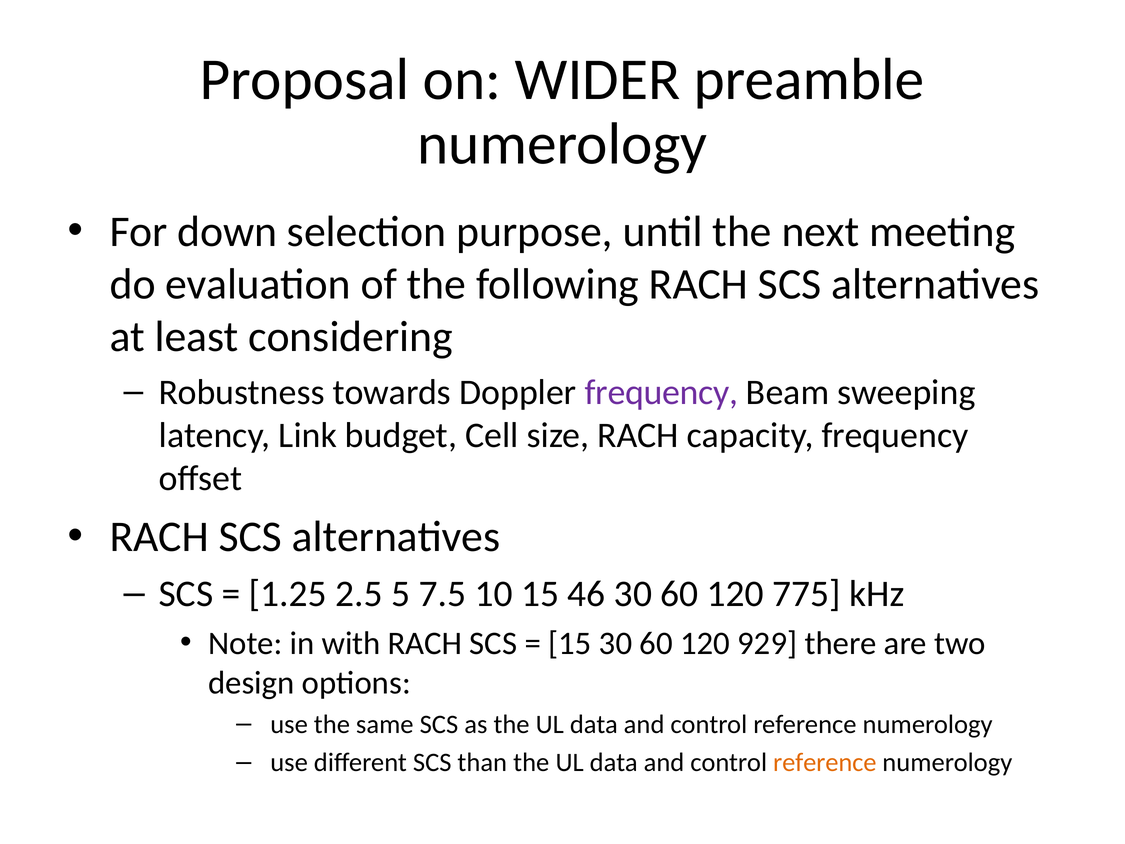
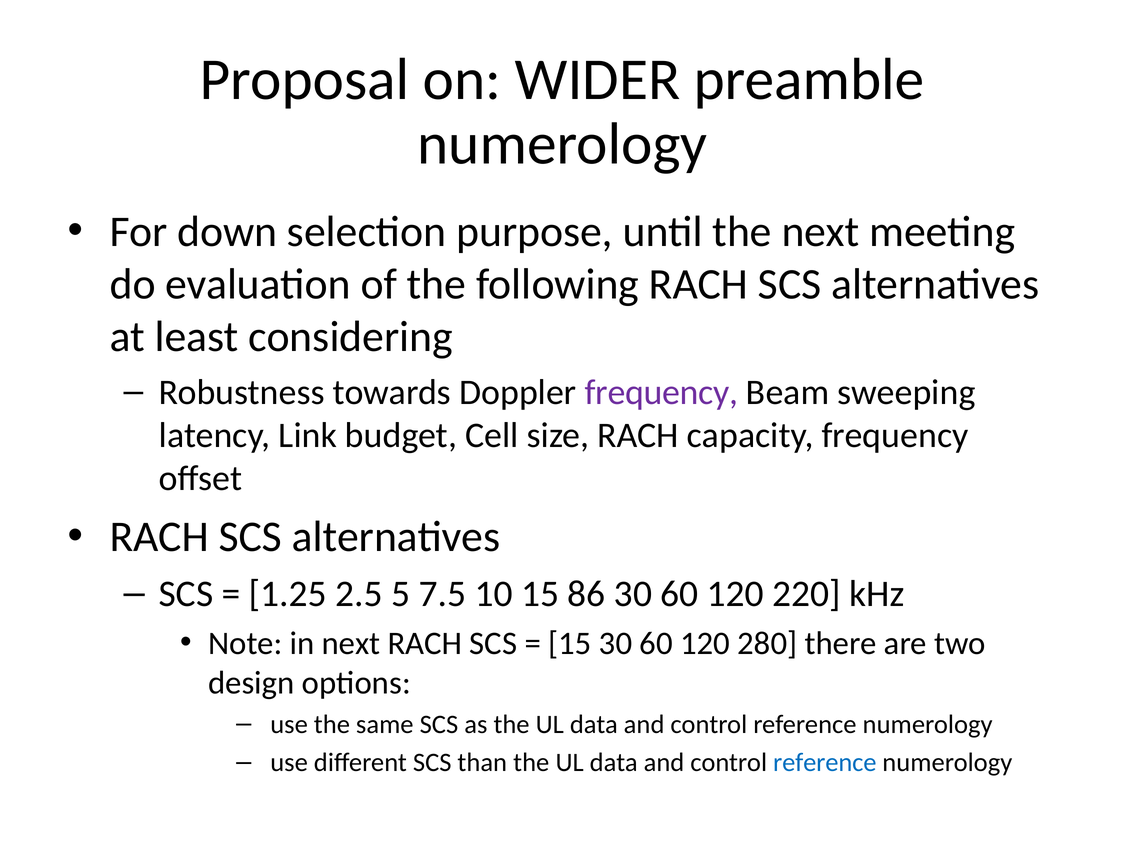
46: 46 -> 86
775: 775 -> 220
in with: with -> next
929: 929 -> 280
reference at (825, 762) colour: orange -> blue
